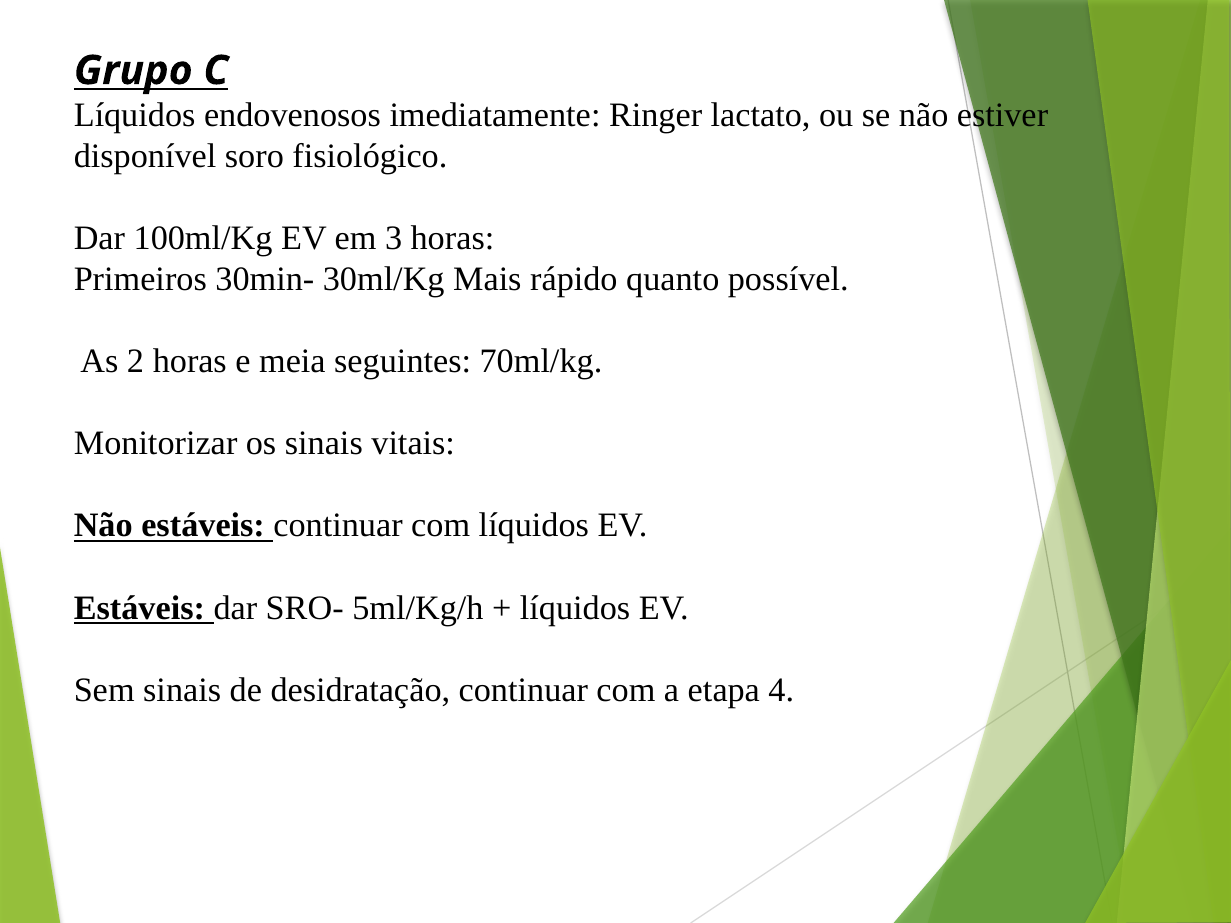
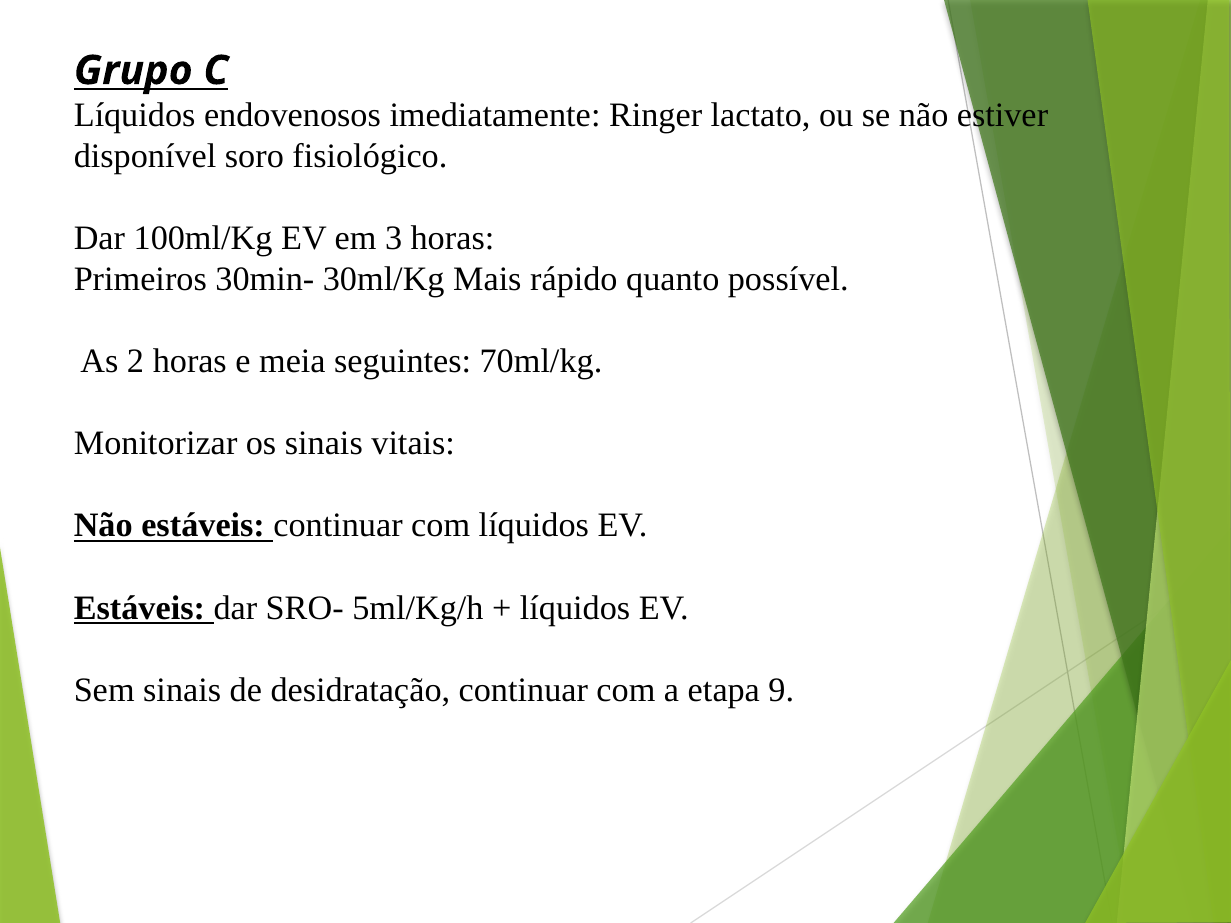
4: 4 -> 9
